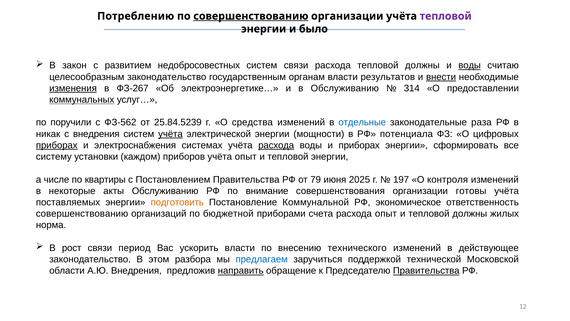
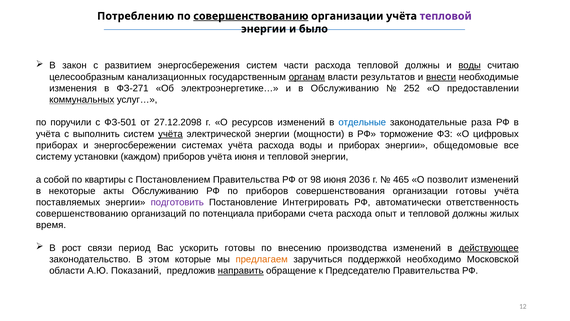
недобросовестных: недобросовестных -> энергосбережения
систем связи: связи -> части
целесообразным законодательство: законодательство -> канализационных
органам underline: none -> present
изменения underline: present -> none
ФЗ-267: ФЗ-267 -> ФЗ-271
314: 314 -> 252
ФЗ-562: ФЗ-562 -> ФЗ-501
25.84.5239: 25.84.5239 -> 27.12.2098
средства: средства -> ресурсов
никак at (48, 134): никак -> учёта
с внедрения: внедрения -> выполнить
потенциала: потенциала -> торможение
приборах at (57, 145) underline: present -> none
электроснабжения: электроснабжения -> энергосбережении
расхода at (276, 145) underline: present -> none
сформировать: сформировать -> общедомовые
учёта опыт: опыт -> июня
числе: числе -> собой
79: 79 -> 98
2025: 2025 -> 2036
197: 197 -> 465
контроля: контроля -> позволит
по внимание: внимание -> приборов
подготовить colour: orange -> purple
Коммунальной: Коммунальной -> Интегрировать
экономическое: экономическое -> автоматически
бюджетной: бюджетной -> потенциала
норма: норма -> время
ускорить власти: власти -> готовы
технического: технического -> производства
действующее underline: none -> present
разбора: разбора -> которые
предлагаем colour: blue -> orange
технической: технической -> необходимо
А.Ю Внедрения: Внедрения -> Показаний
Правительства at (426, 270) underline: present -> none
